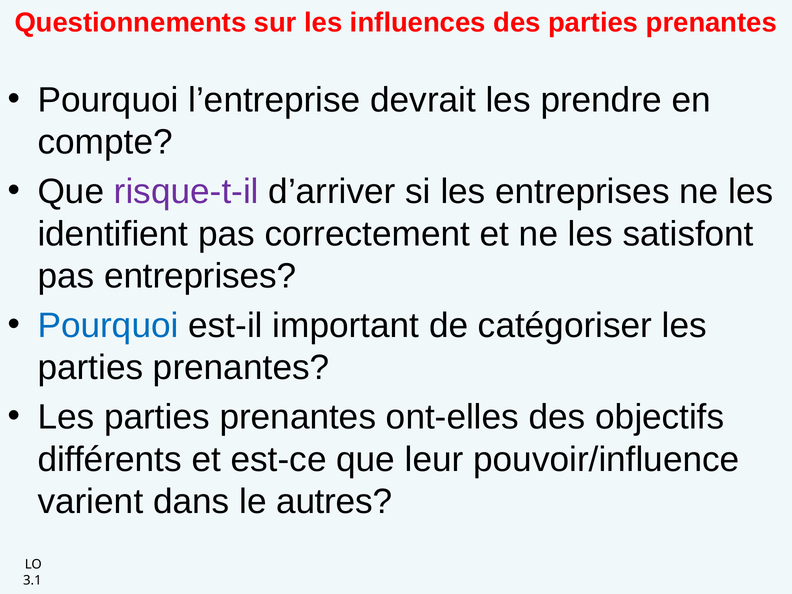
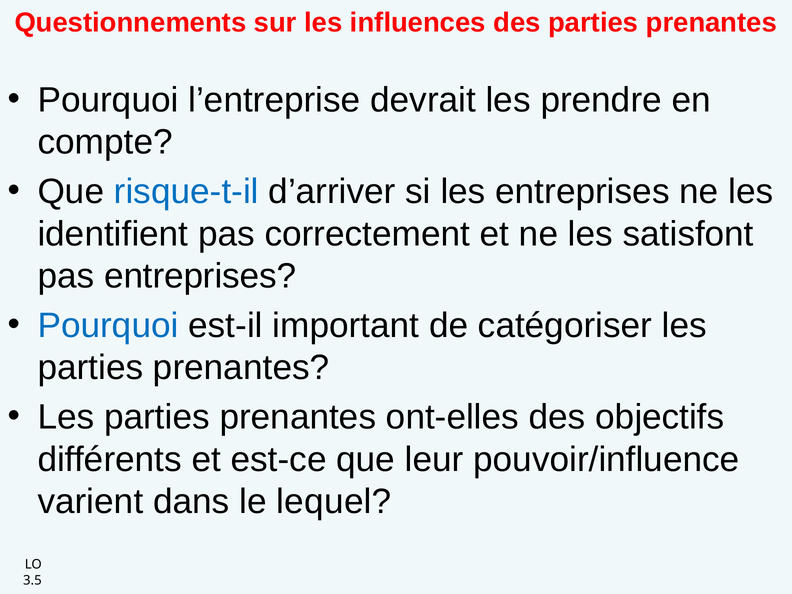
risque-t-il colour: purple -> blue
autres: autres -> lequel
3.1: 3.1 -> 3.5
